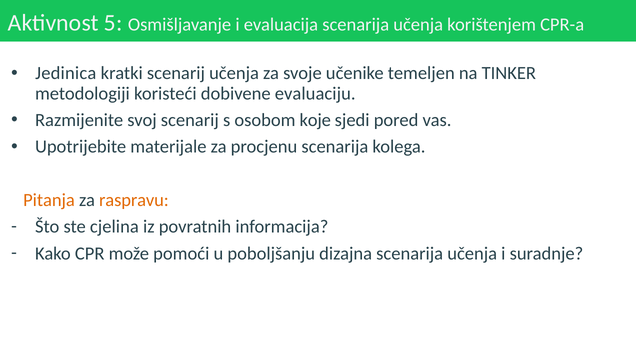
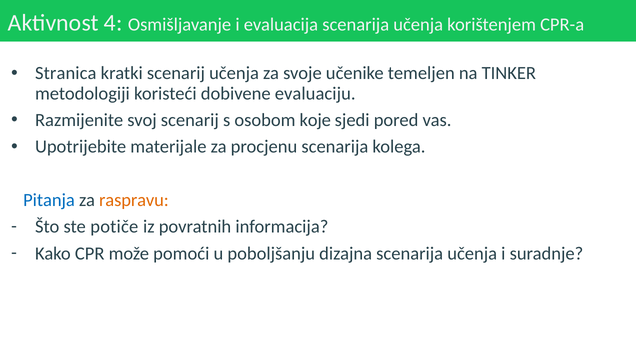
5: 5 -> 4
Jedinica: Jedinica -> Stranica
Pitanja colour: orange -> blue
cjelina: cjelina -> potiče
